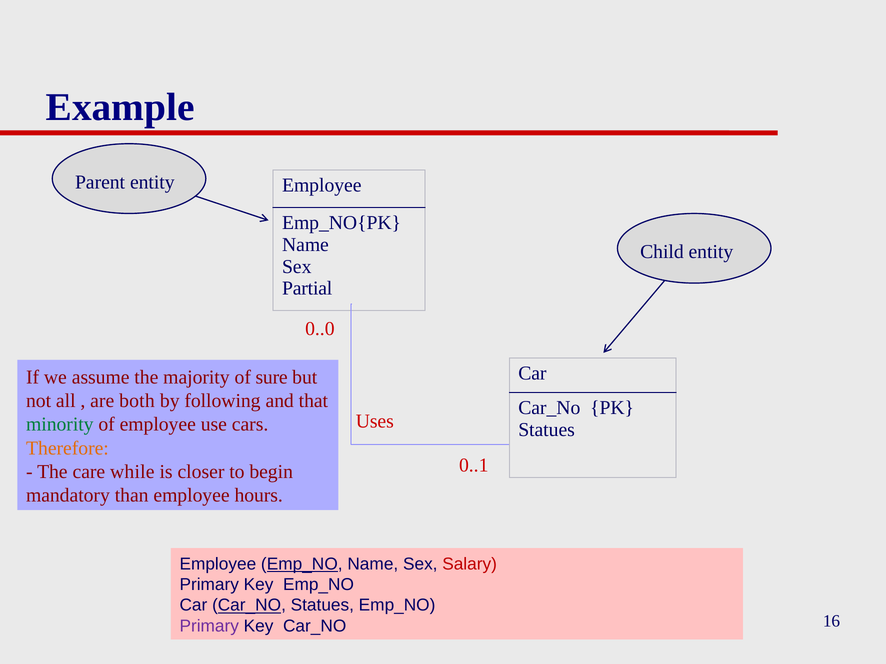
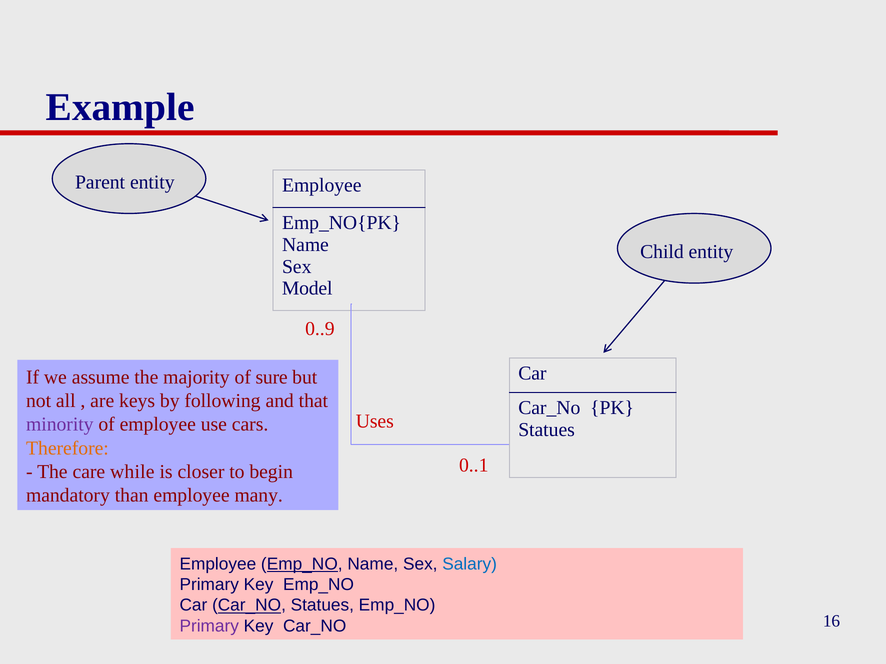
Partial: Partial -> Model
0..0: 0..0 -> 0..9
both: both -> keys
minority colour: green -> purple
hours: hours -> many
Salary colour: red -> blue
